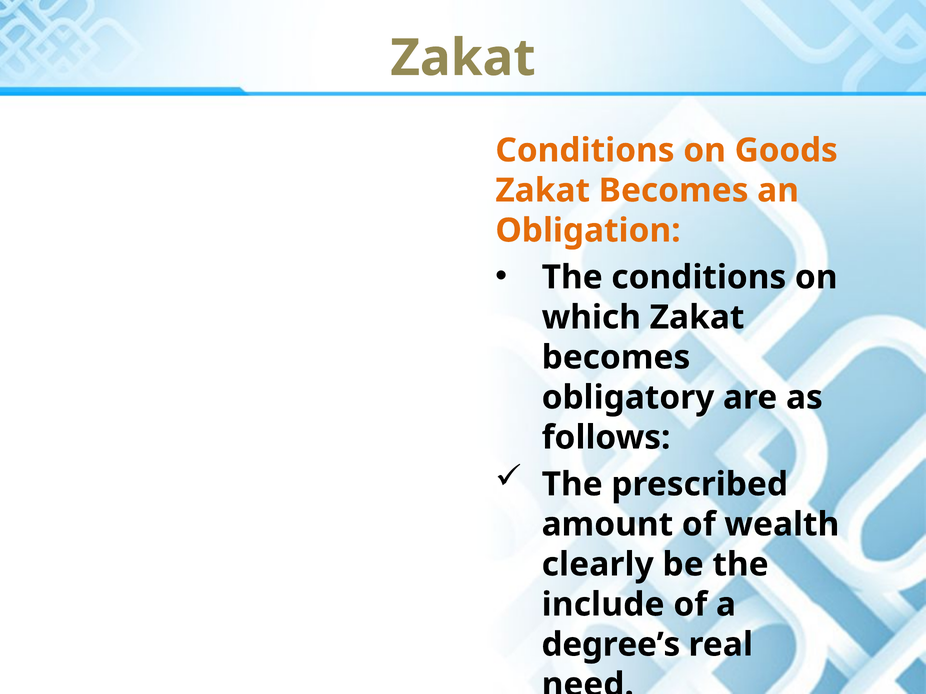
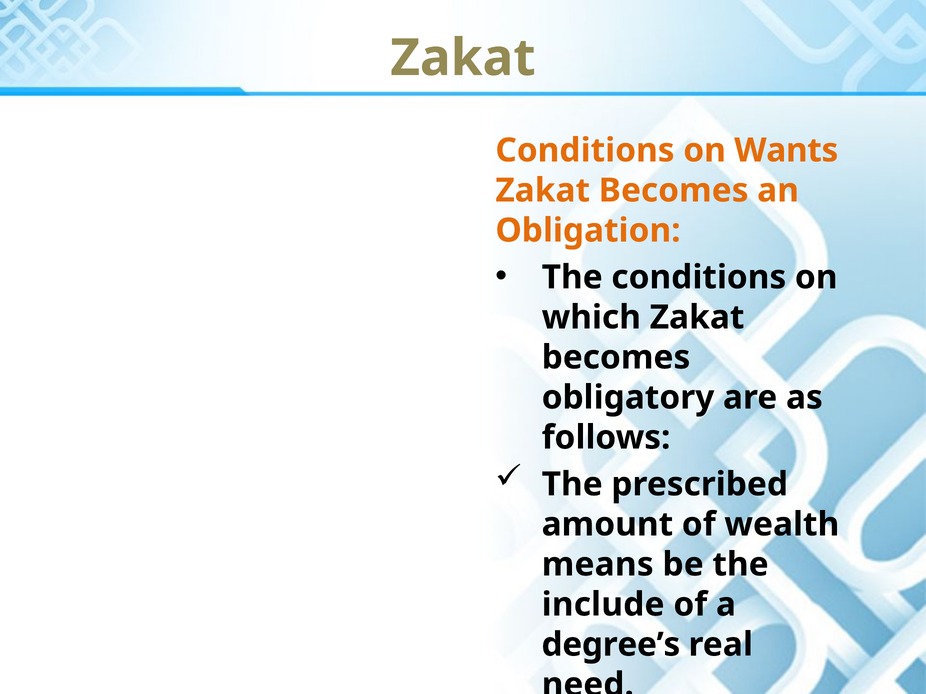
Goods: Goods -> Wants
clearly: clearly -> means
